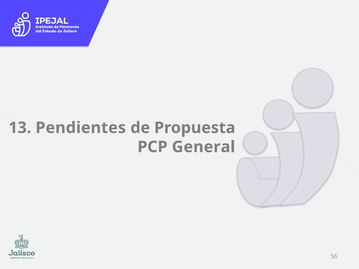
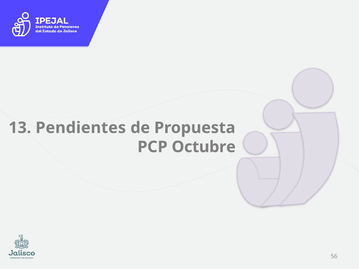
General: General -> Octubre
